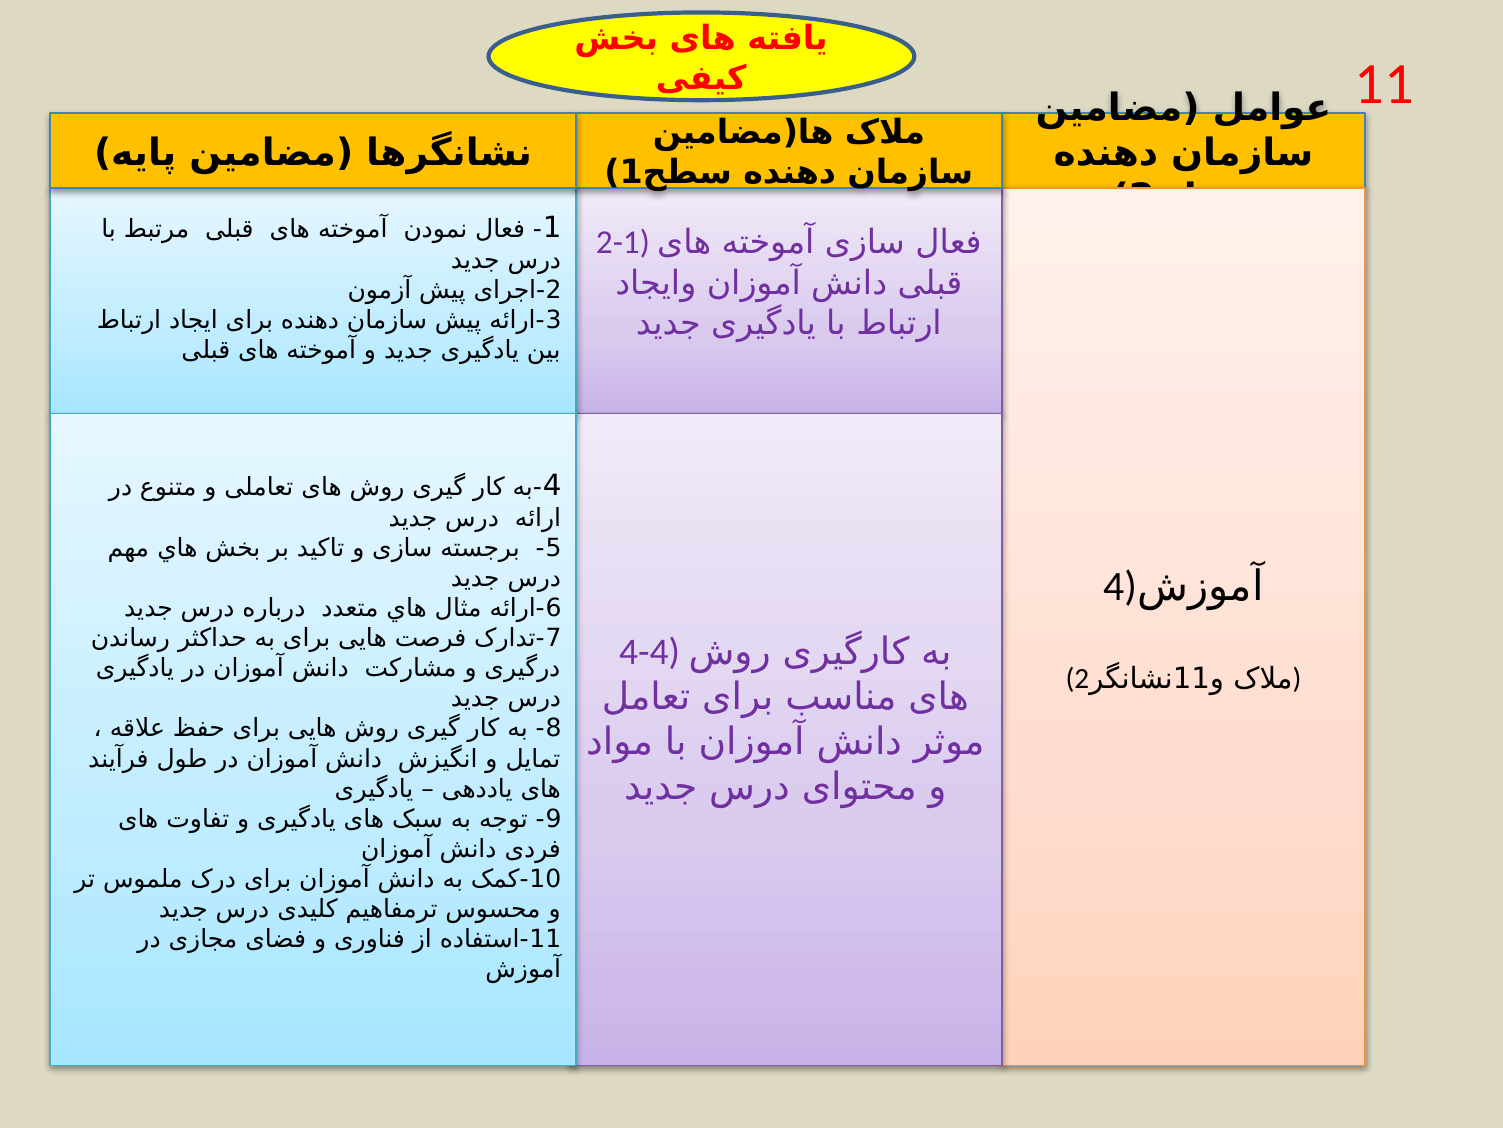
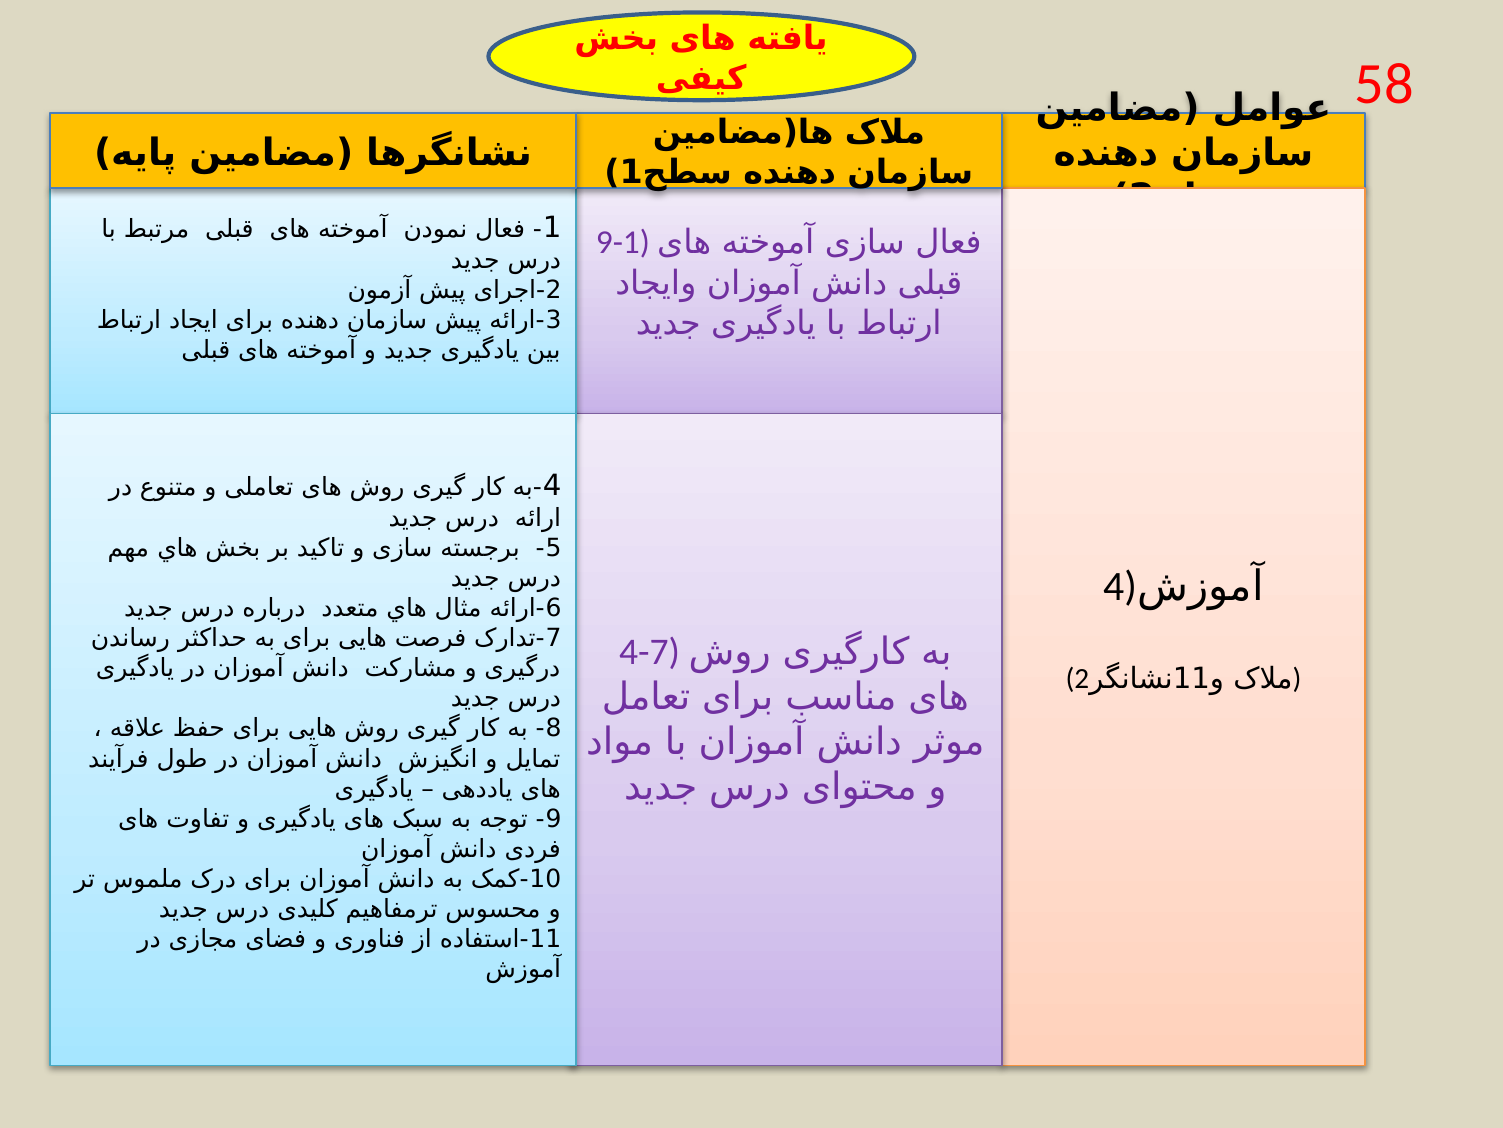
11 at (1385, 84): 11 -> 58
2-1: 2-1 -> 9-1
4-4: 4-4 -> 4-7
